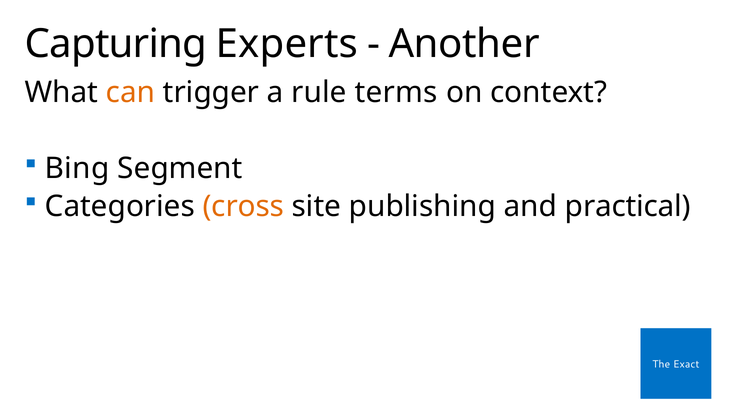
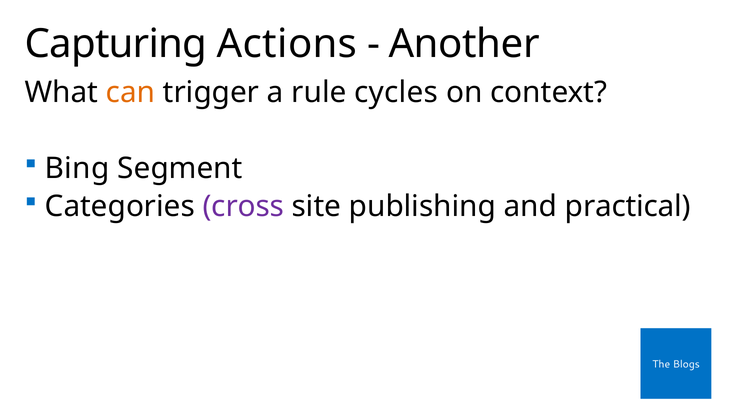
Experts: Experts -> Actions
terms: terms -> cycles
cross colour: orange -> purple
Exact: Exact -> Blogs
